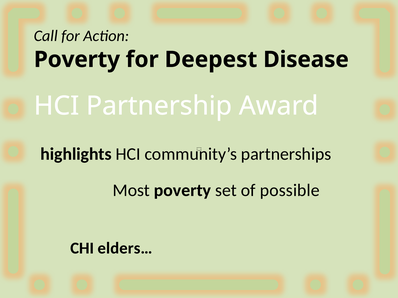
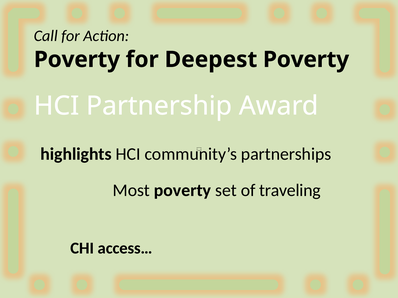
Deepest Disease: Disease -> Poverty
possible: possible -> traveling
elders…: elders… -> access…
